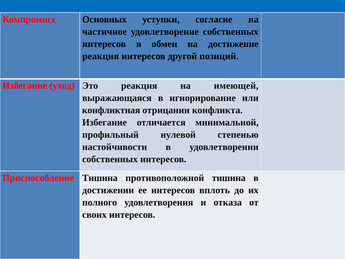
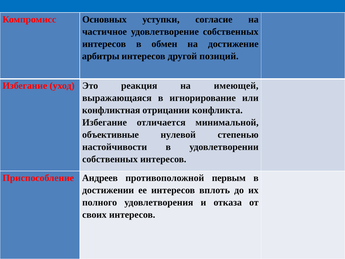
реакция at (101, 56): реакция -> арбитры
профильный: профильный -> объективные
Приспособление Тишина: Тишина -> Андреев
противоположной тишина: тишина -> первым
